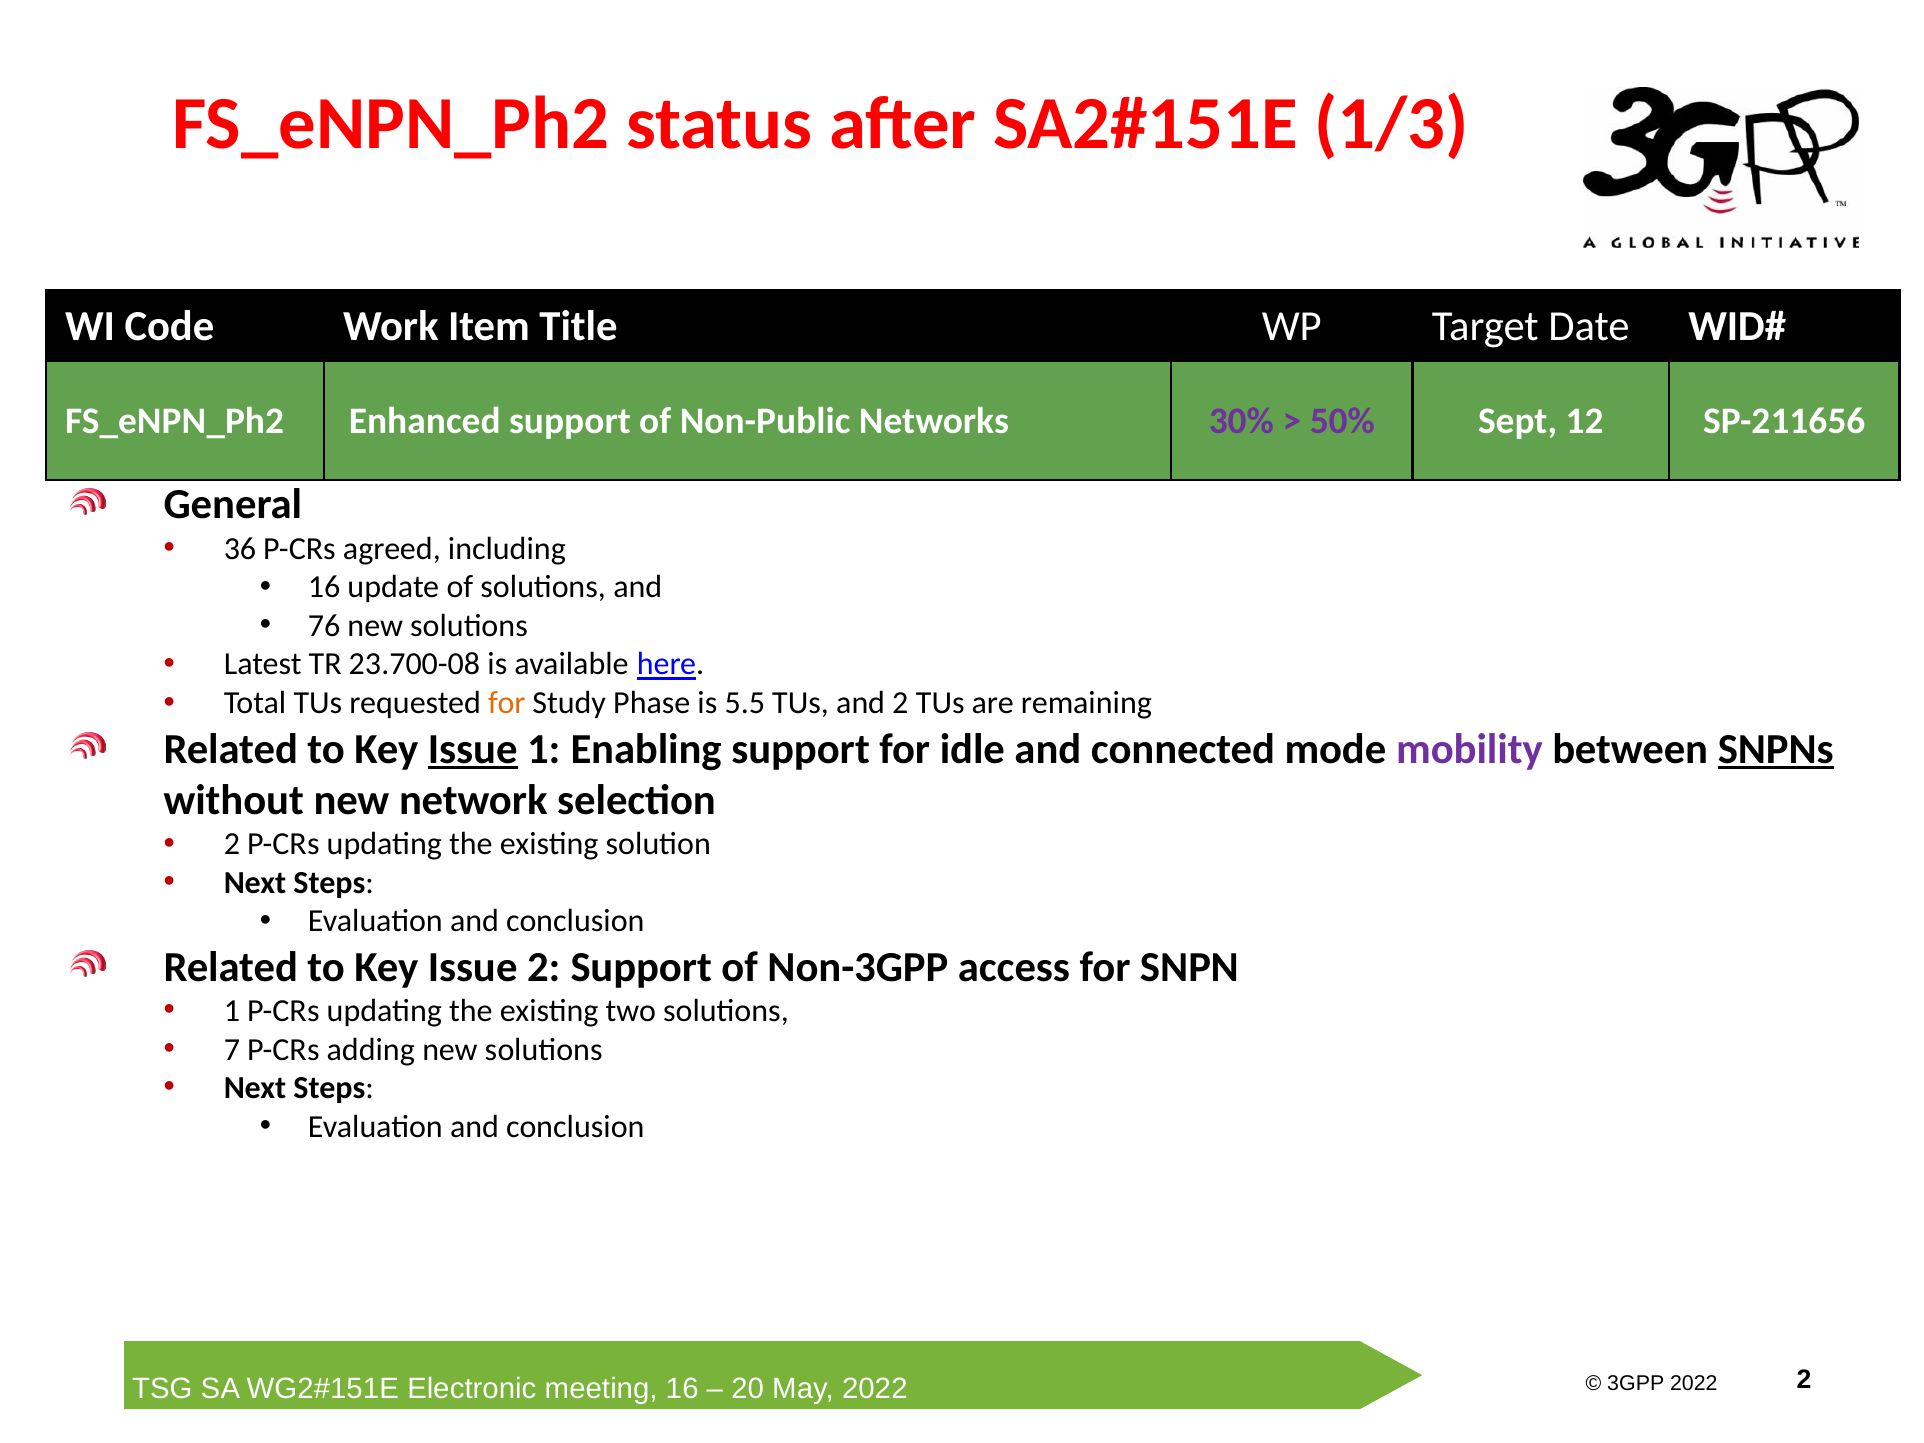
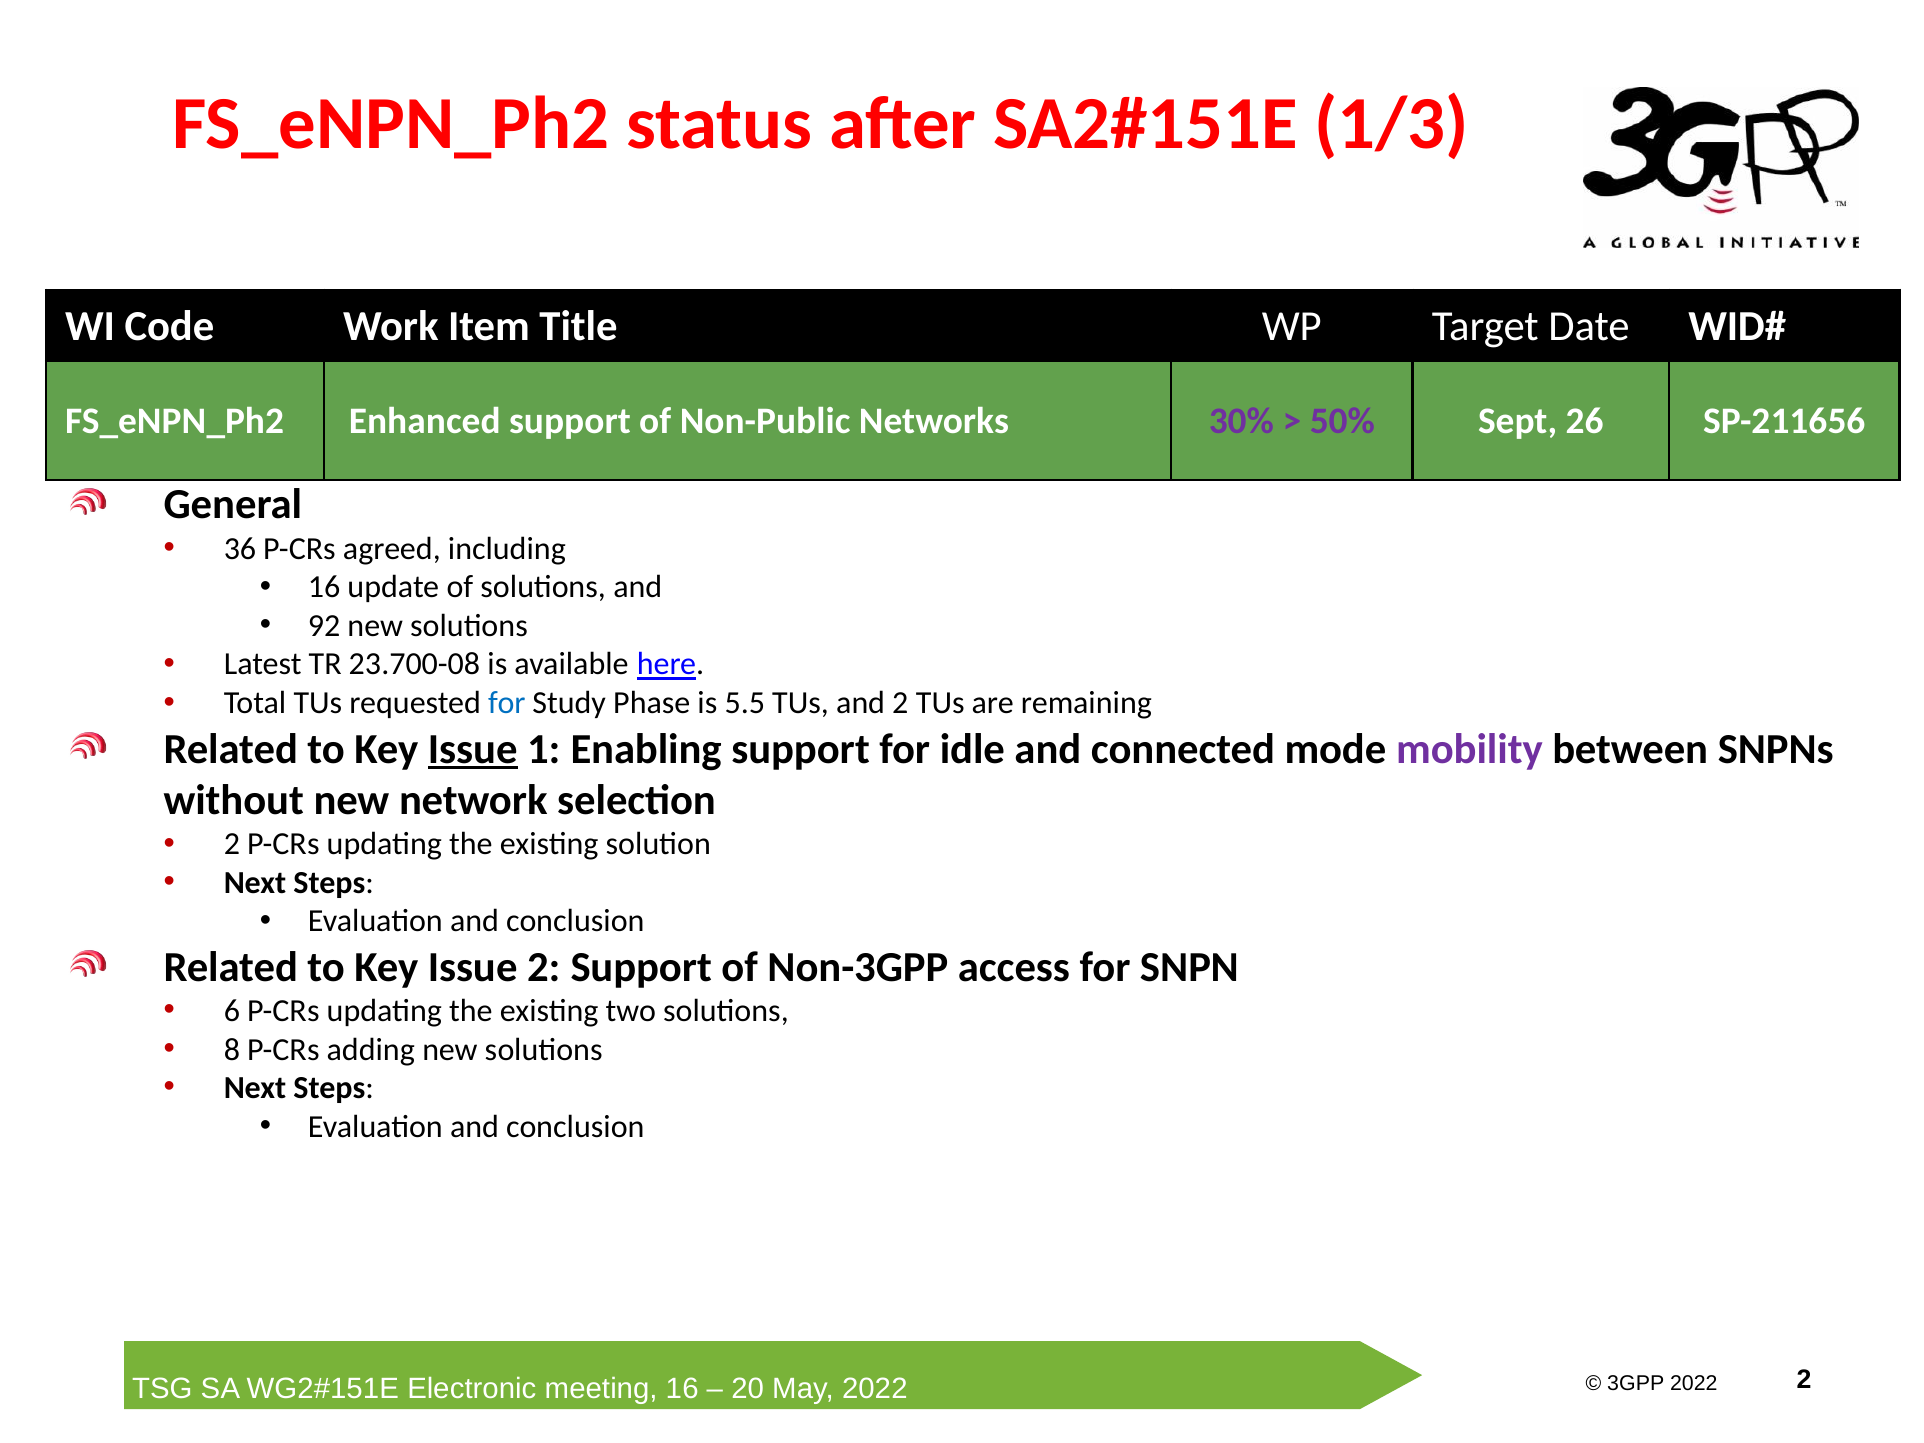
12: 12 -> 26
76: 76 -> 92
for at (507, 703) colour: orange -> blue
SNPNs underline: present -> none
1 at (232, 1011): 1 -> 6
7: 7 -> 8
